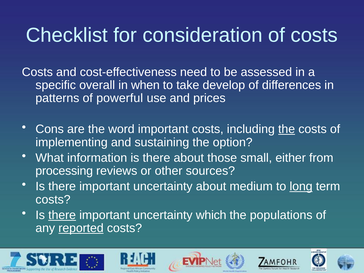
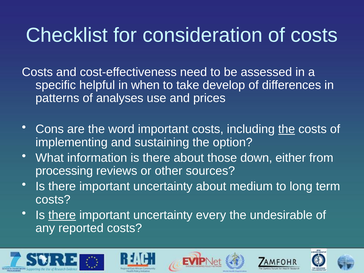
overall: overall -> helpful
powerful: powerful -> analyses
small: small -> down
long underline: present -> none
which: which -> every
populations: populations -> undesirable
reported underline: present -> none
